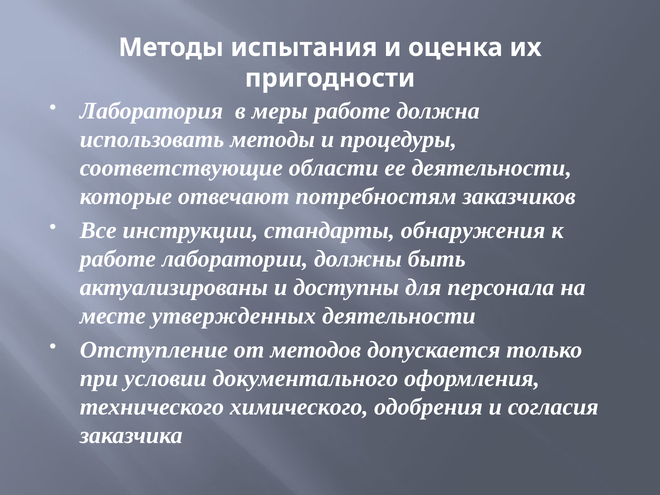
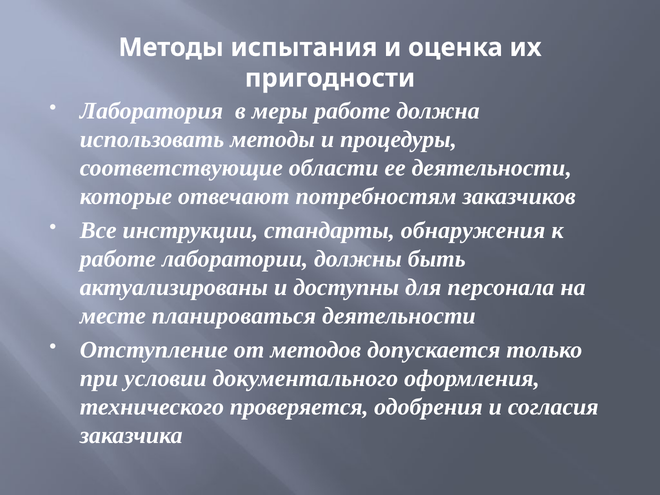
утвержденных: утвержденных -> планироваться
химического: химического -> проверяется
